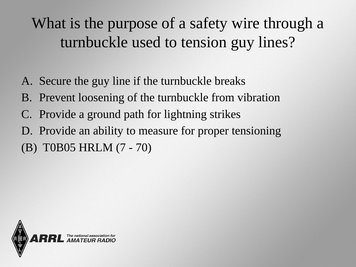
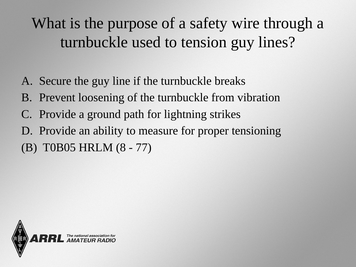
7: 7 -> 8
70: 70 -> 77
